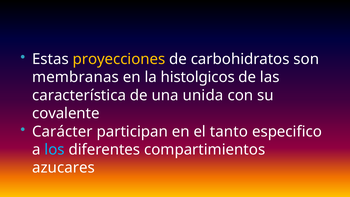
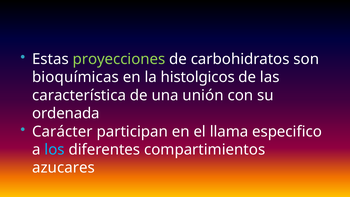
proyecciones colour: yellow -> light green
membranas: membranas -> bioquímicas
unida: unida -> unión
covalente: covalente -> ordenada
tanto: tanto -> llama
